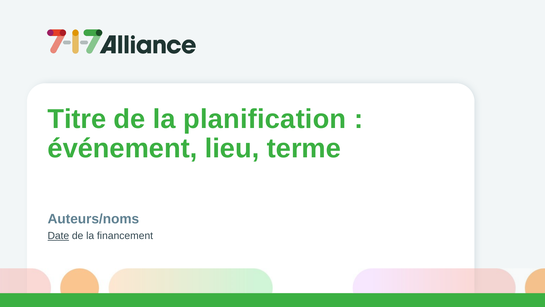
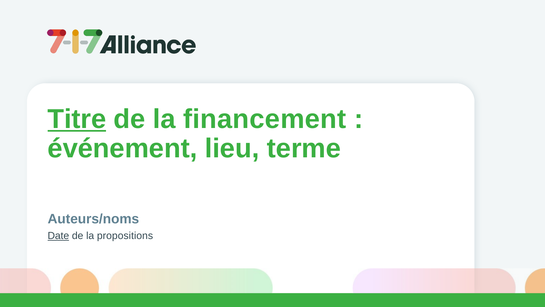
Titre underline: none -> present
planification: planification -> financement
financement: financement -> propositions
